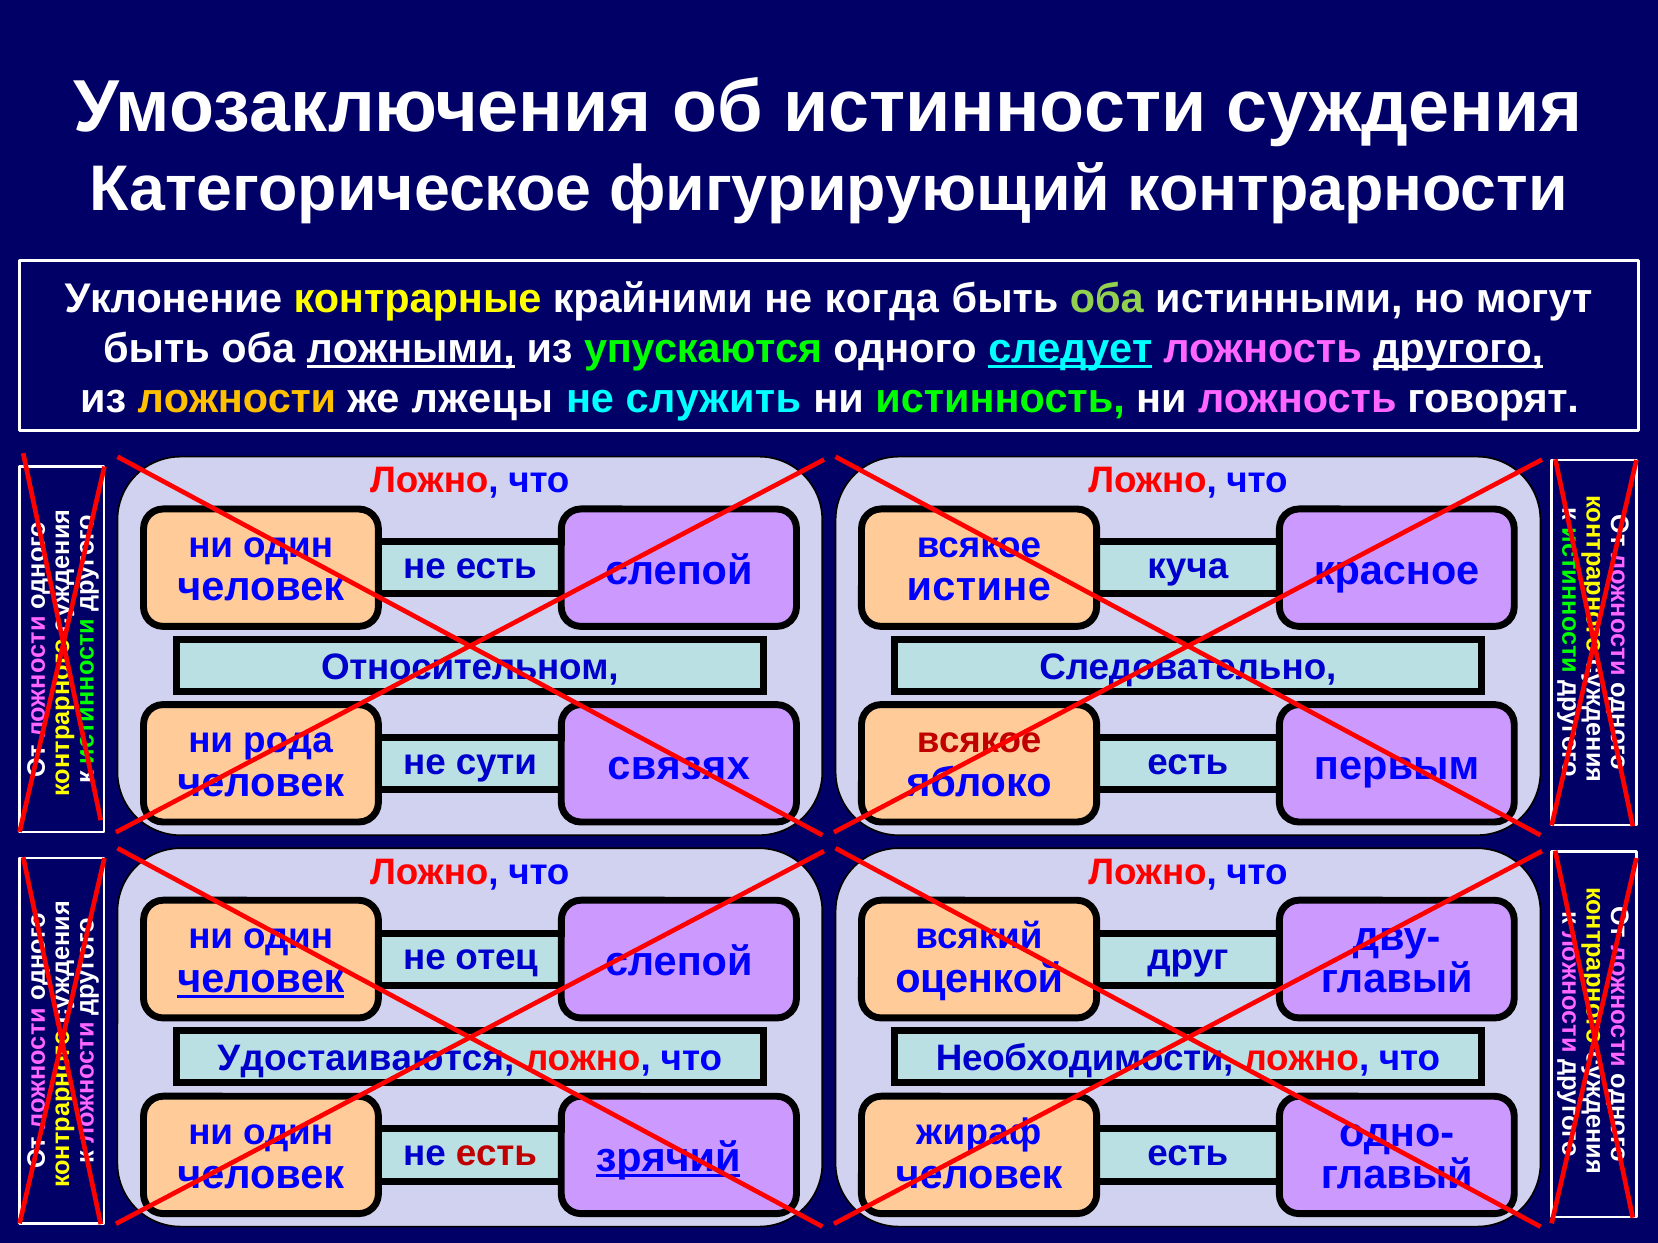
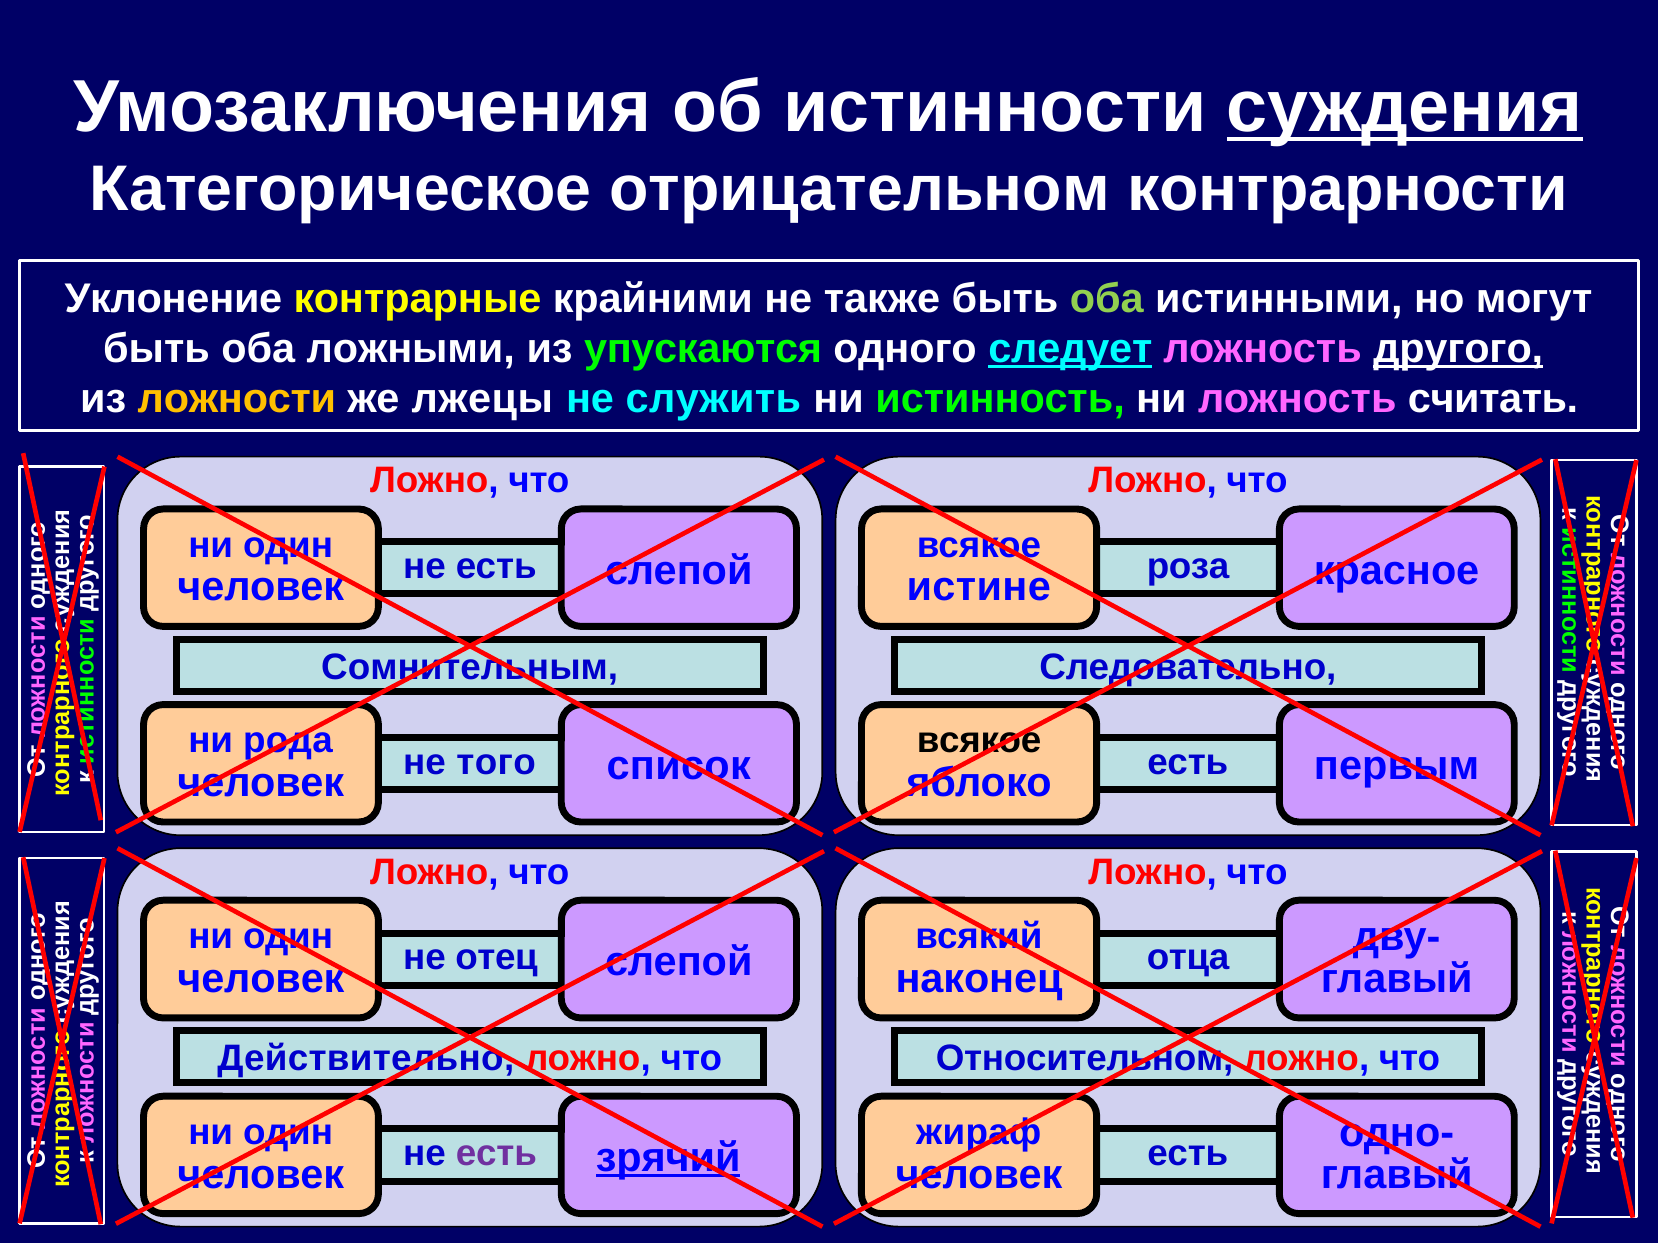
суждения underline: none -> present
фигурирующий: фигурирующий -> отрицательном
когда: когда -> также
ложными underline: present -> none
говорят: говорят -> считать
куча: куча -> роза
Относительном: Относительном -> Сомнительным
всякое at (979, 741) colour: red -> black
сути: сути -> того
связях: связях -> список
друг: друг -> отца
человек at (261, 979) underline: present -> none
оценкой: оценкой -> наконец
Удостаиваются: Удостаиваются -> Действительно
Необходимости: Необходимости -> Относительном
есть at (496, 1154) colour: red -> purple
